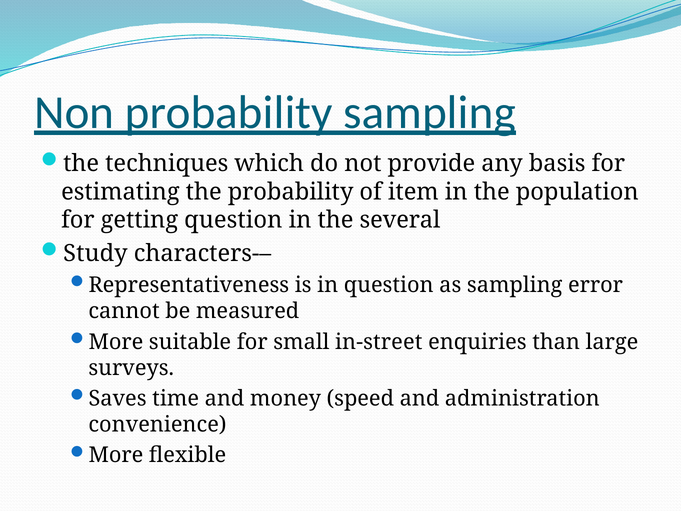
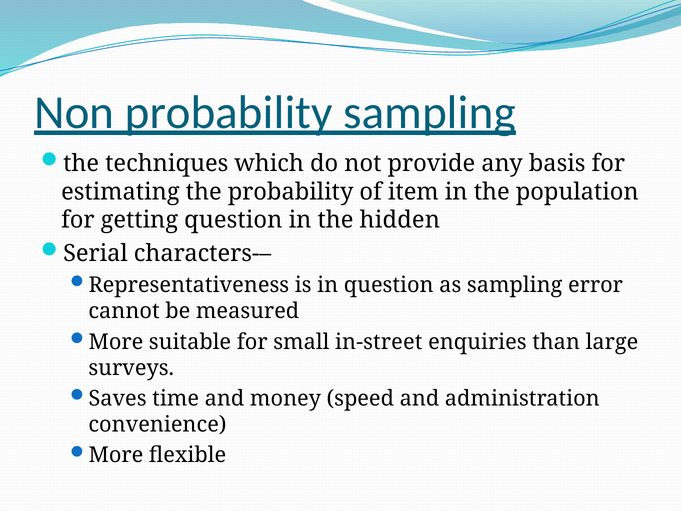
several: several -> hidden
Study: Study -> Serial
